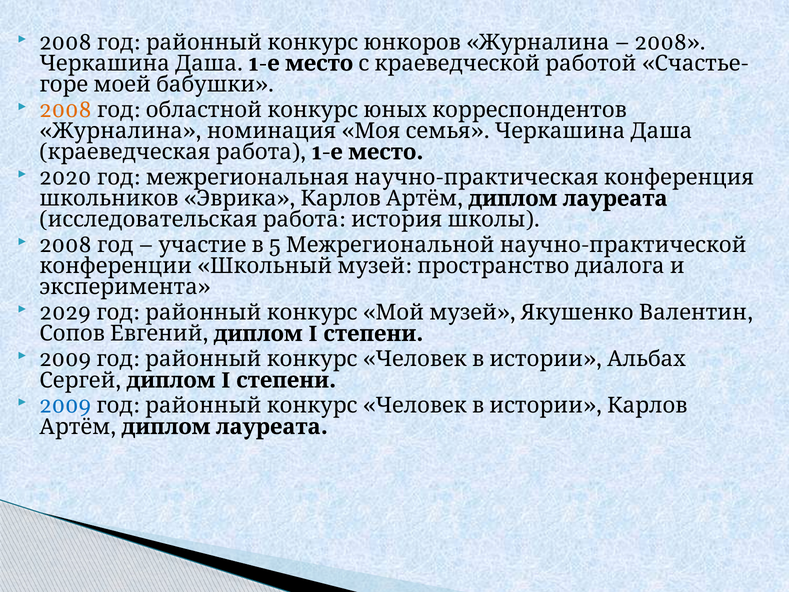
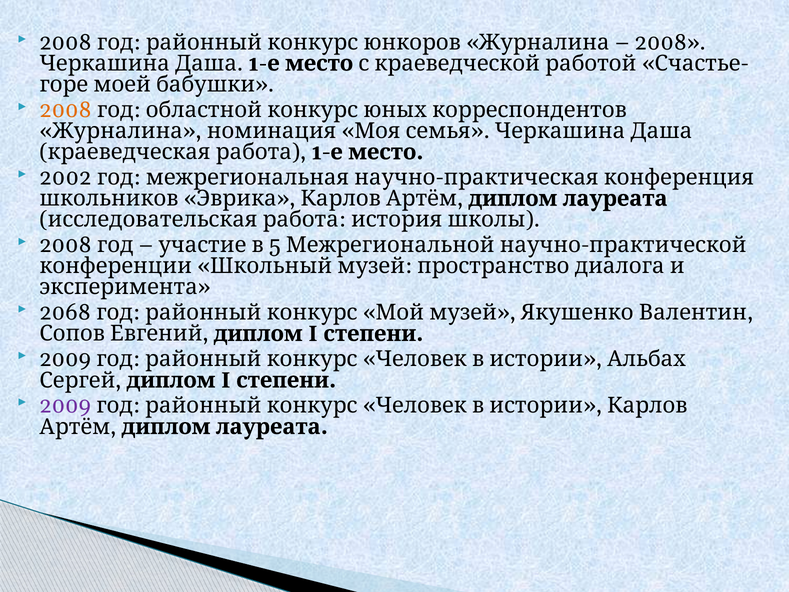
2020: 2020 -> 2002
2029: 2029 -> 2068
2009 at (65, 406) colour: blue -> purple
